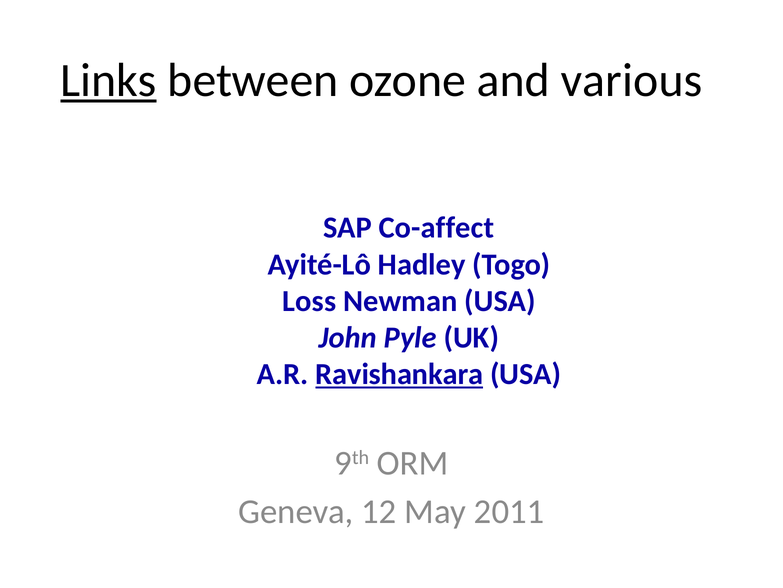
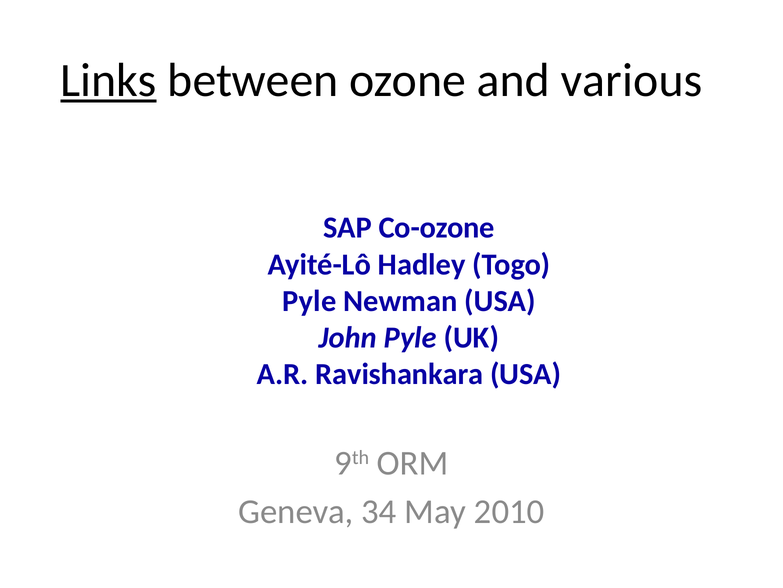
Co-affect: Co-affect -> Co-ozone
Loss at (309, 301): Loss -> Pyle
Ravishankara underline: present -> none
12: 12 -> 34
2011: 2011 -> 2010
